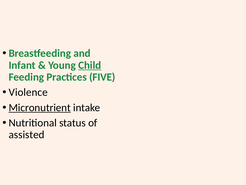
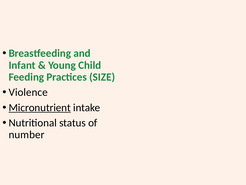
Child underline: present -> none
FIVE: FIVE -> SIZE
assisted: assisted -> number
